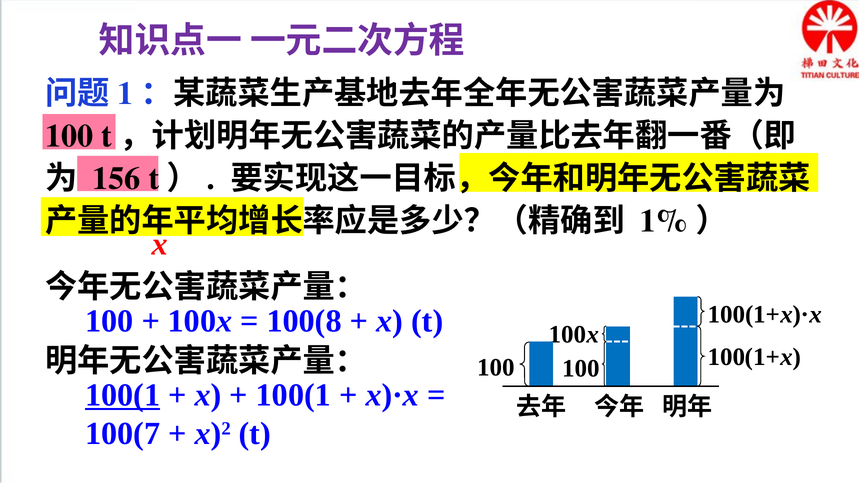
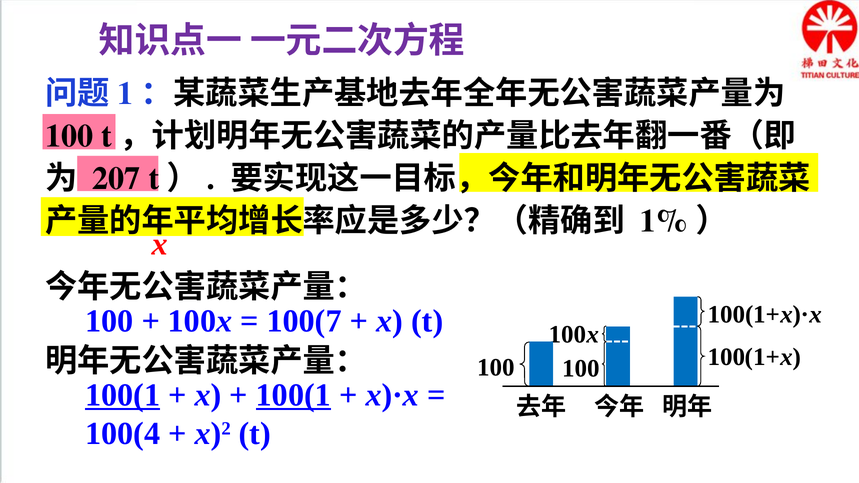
156: 156 -> 207
100(8: 100(8 -> 100(7
100(1 at (293, 395) underline: none -> present
100(7: 100(7 -> 100(4
